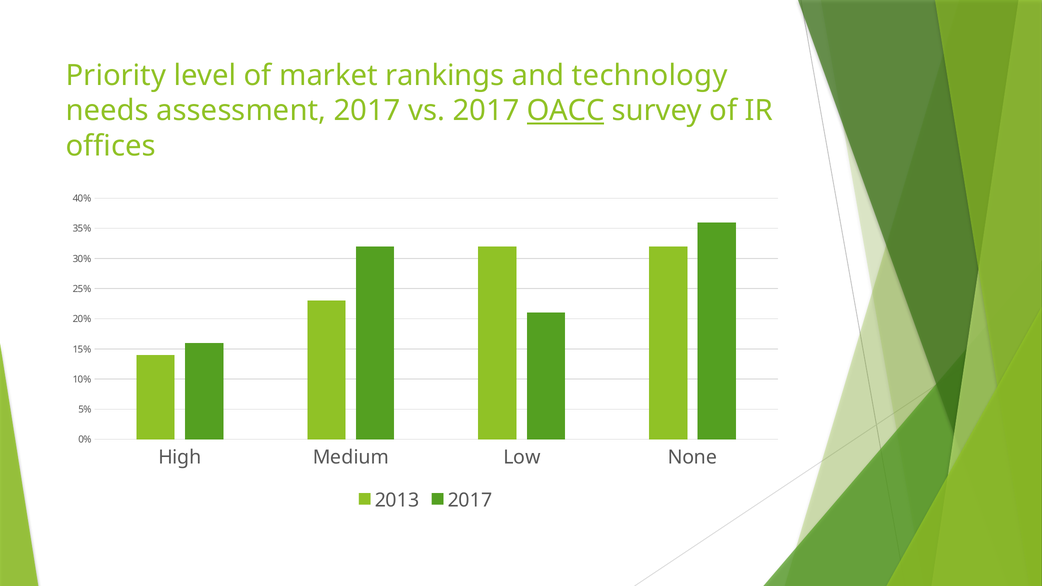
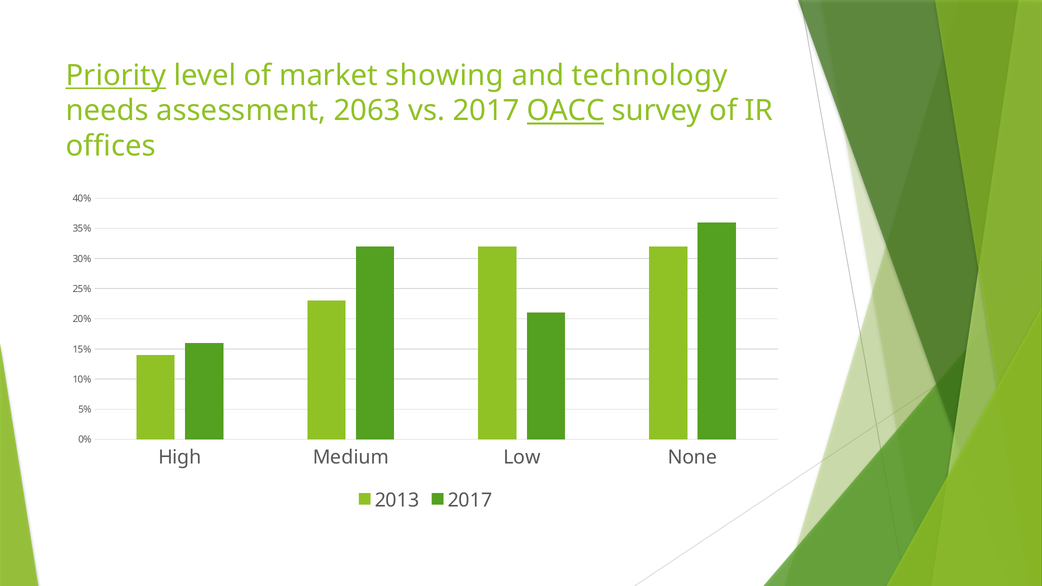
Priority underline: none -> present
rankings: rankings -> showing
assessment 2017: 2017 -> 2063
